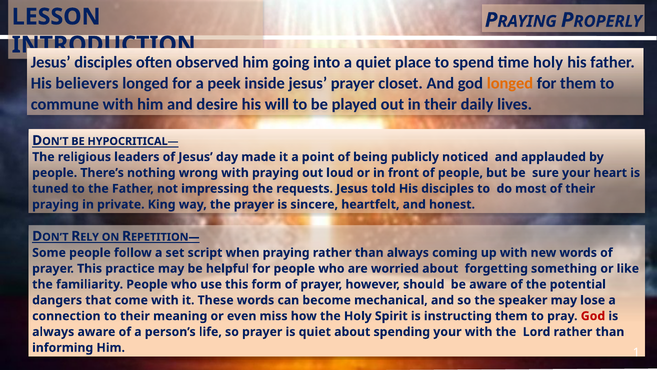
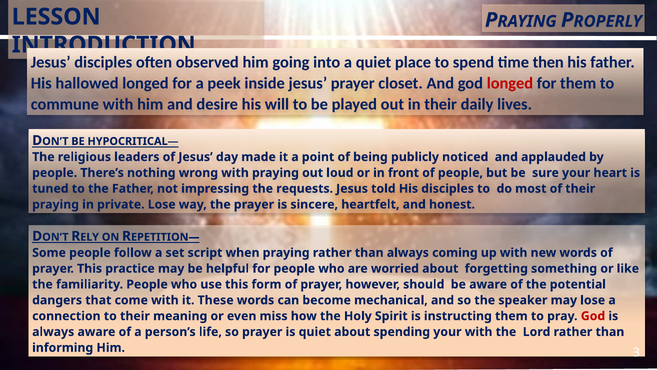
time holy: holy -> then
believers: believers -> hallowed
longed at (510, 83) colour: orange -> red
private King: King -> Lose
1: 1 -> 3
